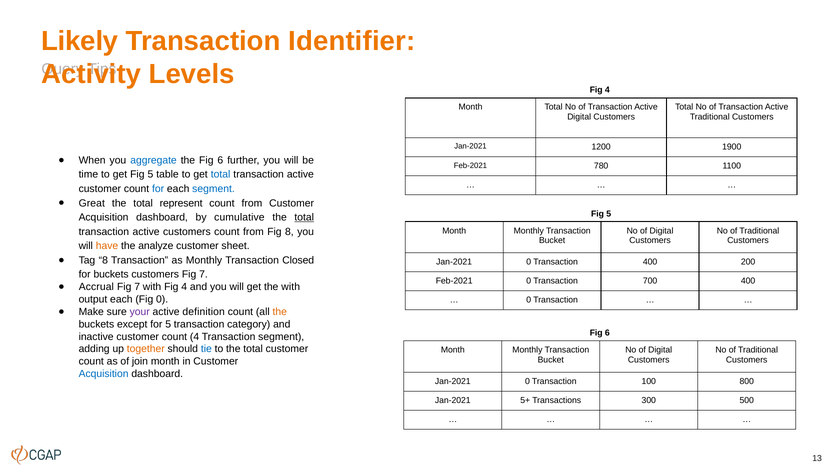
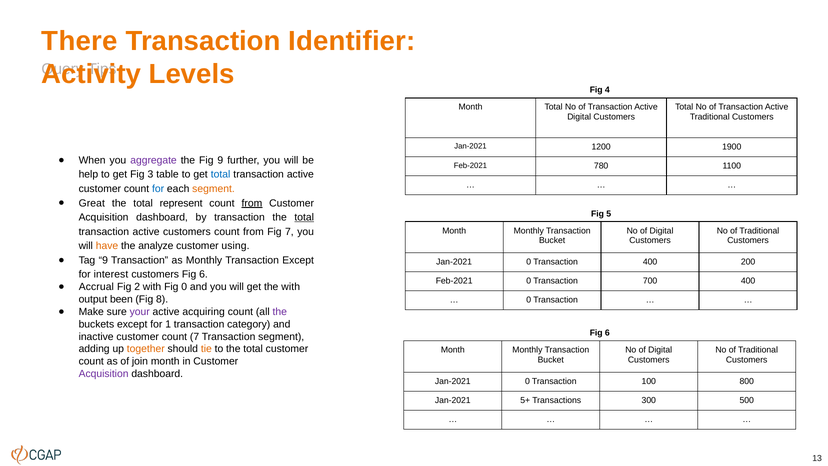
Likely: Likely -> There
aggregate colour: blue -> purple
the Fig 6: 6 -> 9
time: time -> help
get Fig 5: 5 -> 3
segment at (213, 189) colour: blue -> orange
from at (252, 203) underline: none -> present
by cumulative: cumulative -> transaction
Fig 8: 8 -> 7
sheet: sheet -> using
Tag 8: 8 -> 9
Transaction Closed: Closed -> Except
for buckets: buckets -> interest
customers Fig 7: 7 -> 6
7 at (137, 287): 7 -> 2
with Fig 4: 4 -> 0
output each: each -> been
Fig 0: 0 -> 8
definition: definition -> acquiring
the at (280, 312) colour: orange -> purple
for 5: 5 -> 1
count 4: 4 -> 7
tie colour: blue -> orange
Acquisition at (104, 374) colour: blue -> purple
